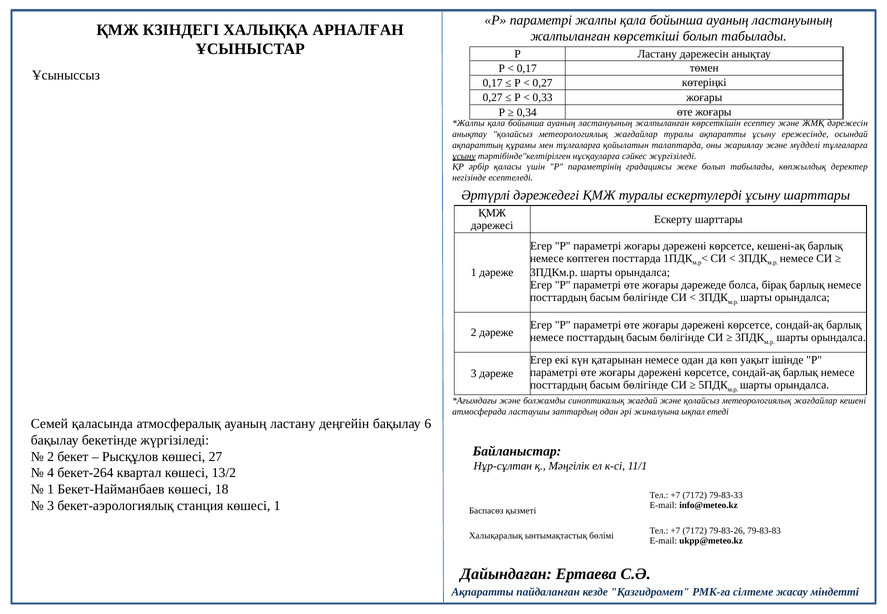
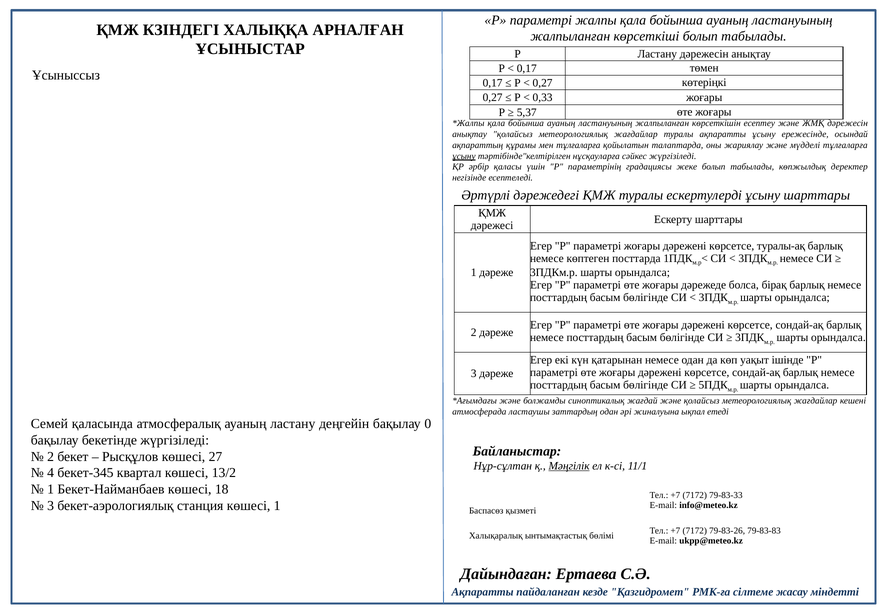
0,34: 0,34 -> 5,37
кешені-ақ: кешені-ақ -> туралы-ақ
6: 6 -> 0
Мәңгілік underline: none -> present
бекет-264: бекет-264 -> бекет-345
